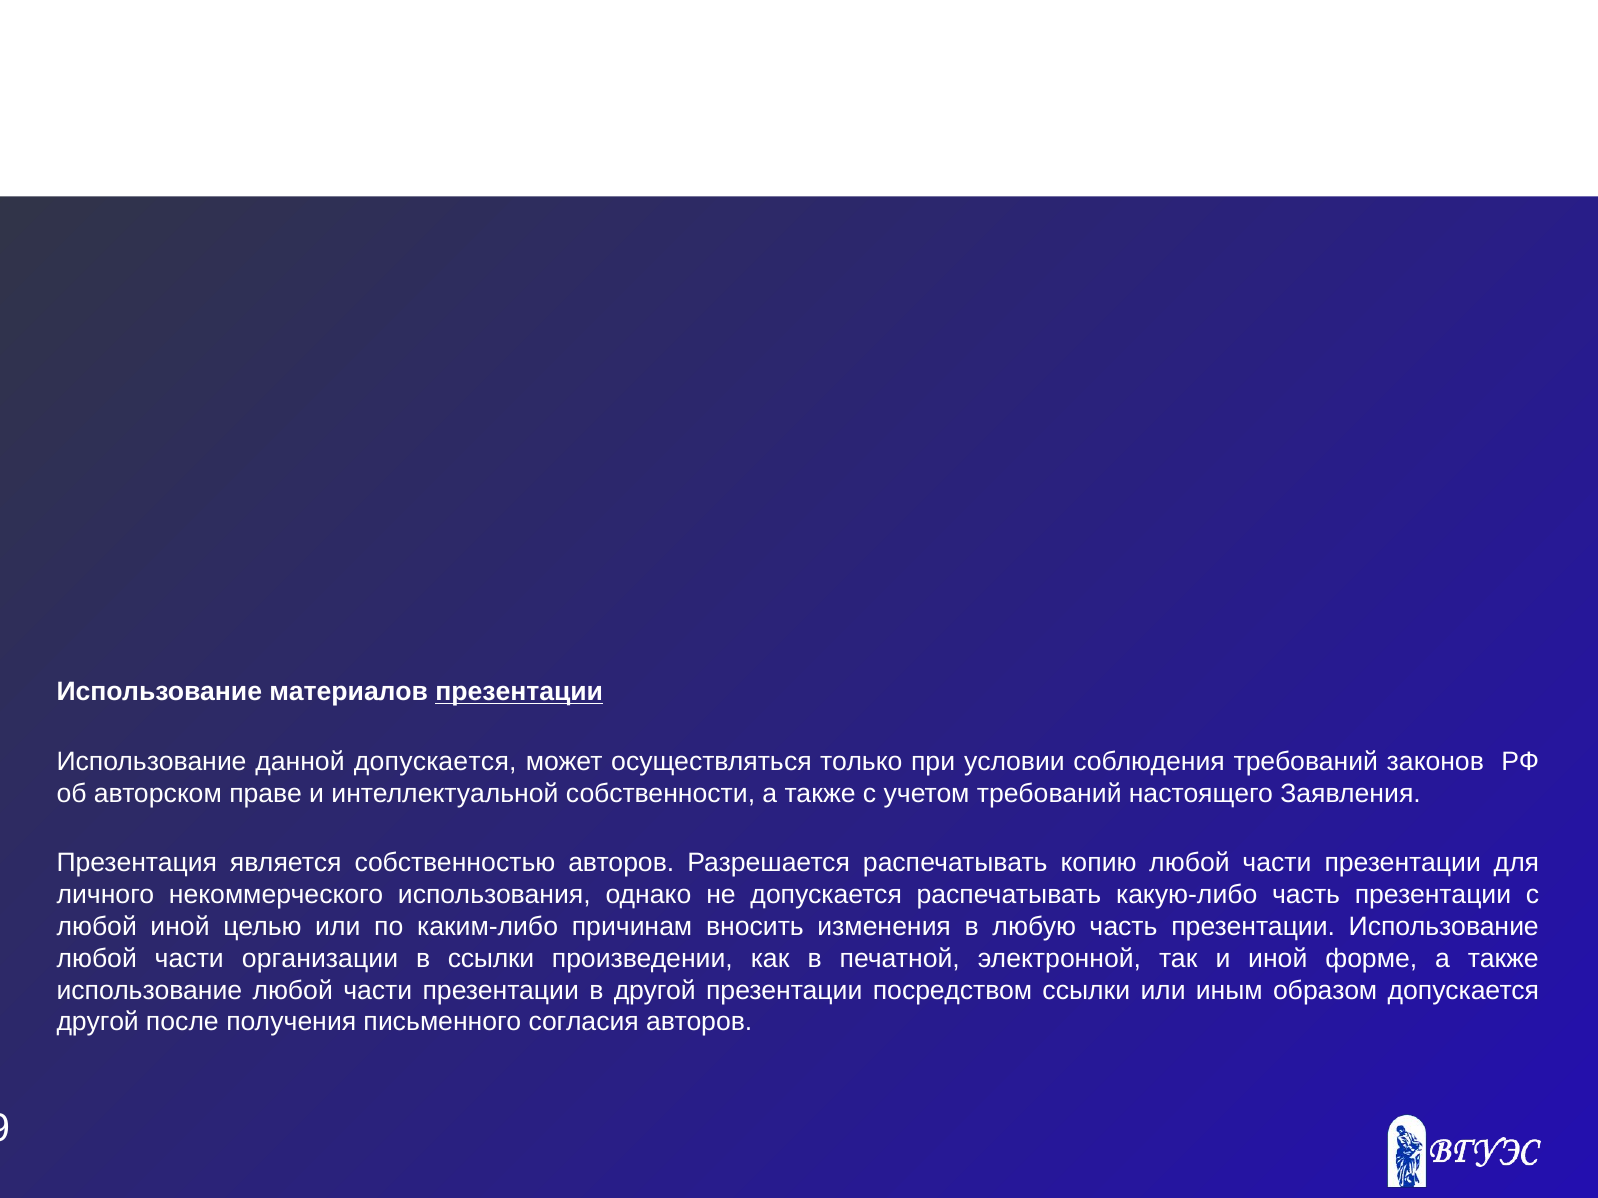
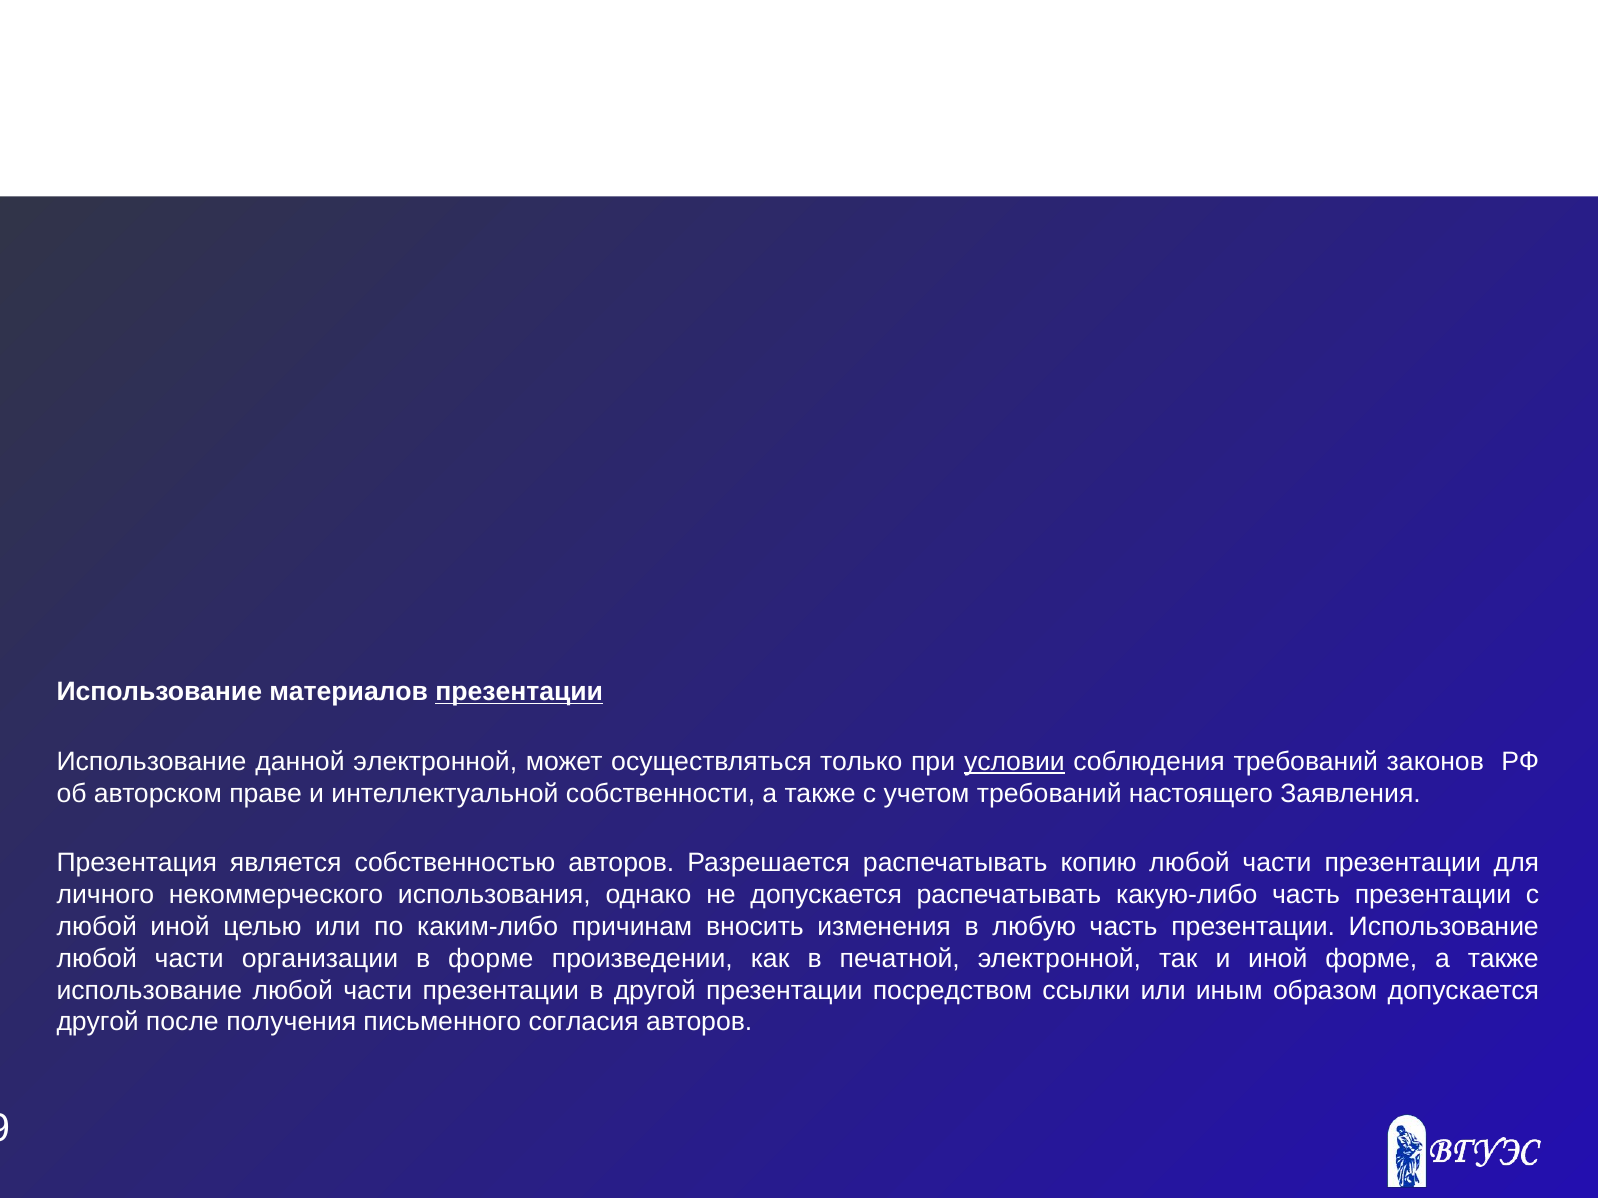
данной допускается: допускается -> электронной
условии underline: none -> present
в ссылки: ссылки -> форме
